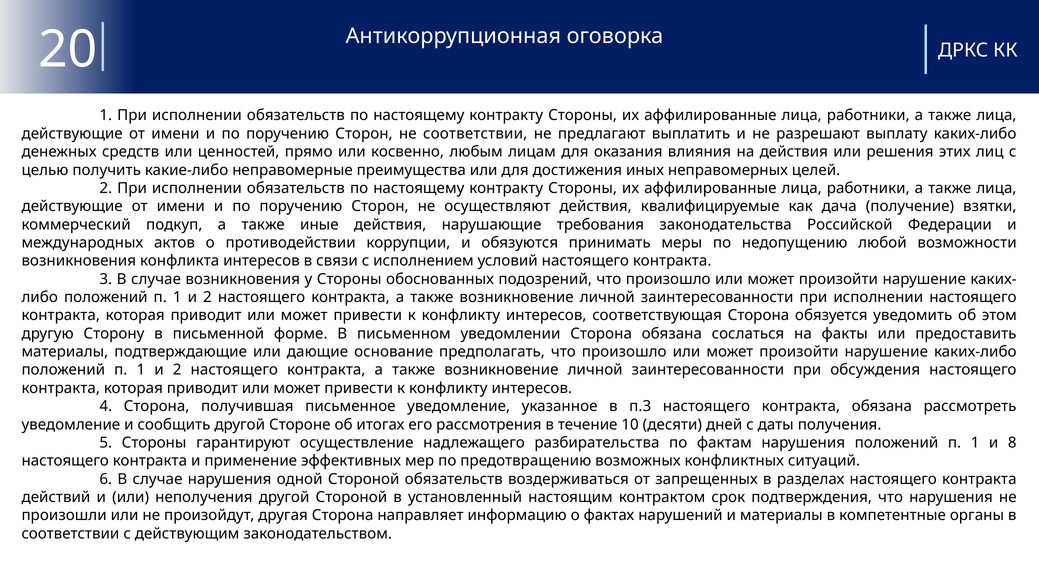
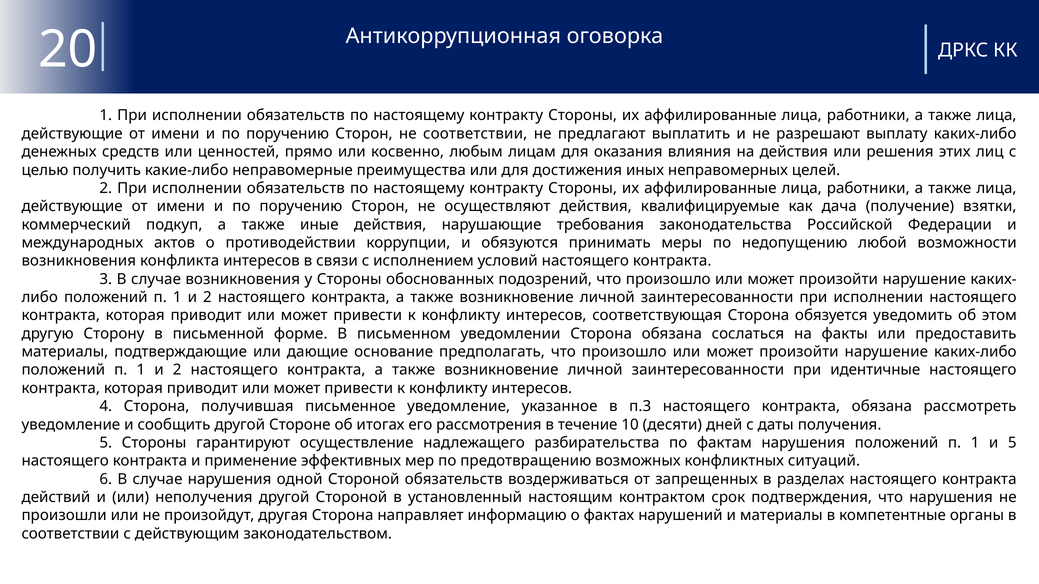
обсуждения: обсуждения -> идентичные
и 8: 8 -> 5
